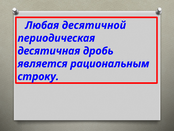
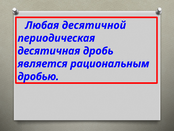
строку: строку -> дробью
